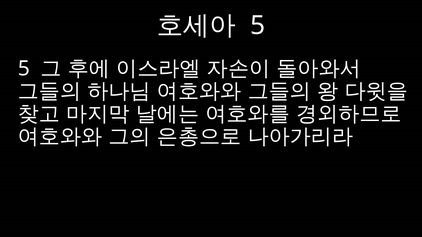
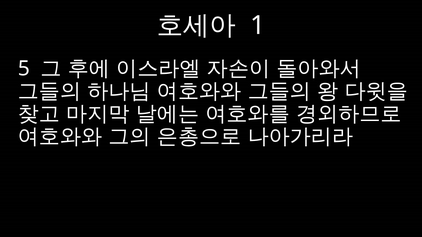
5 at (258, 25): 5 -> 1
